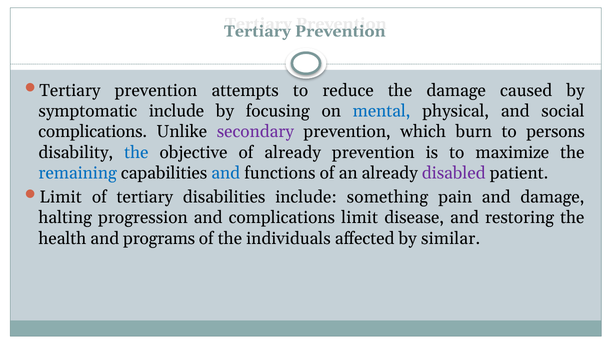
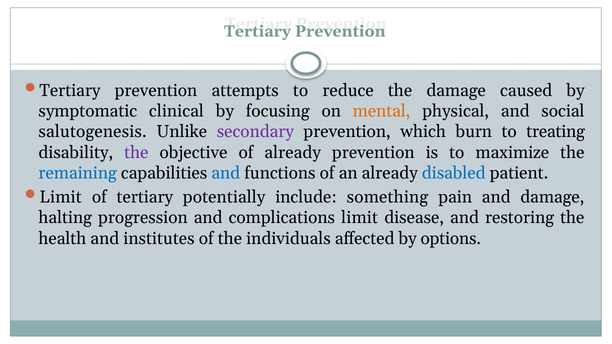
symptomatic include: include -> clinical
mental colour: blue -> orange
complications at (93, 132): complications -> salutogenesis
persons: persons -> treating
the at (136, 152) colour: blue -> purple
disabled colour: purple -> blue
disabilities: disabilities -> potentially
programs: programs -> institutes
similar: similar -> options
